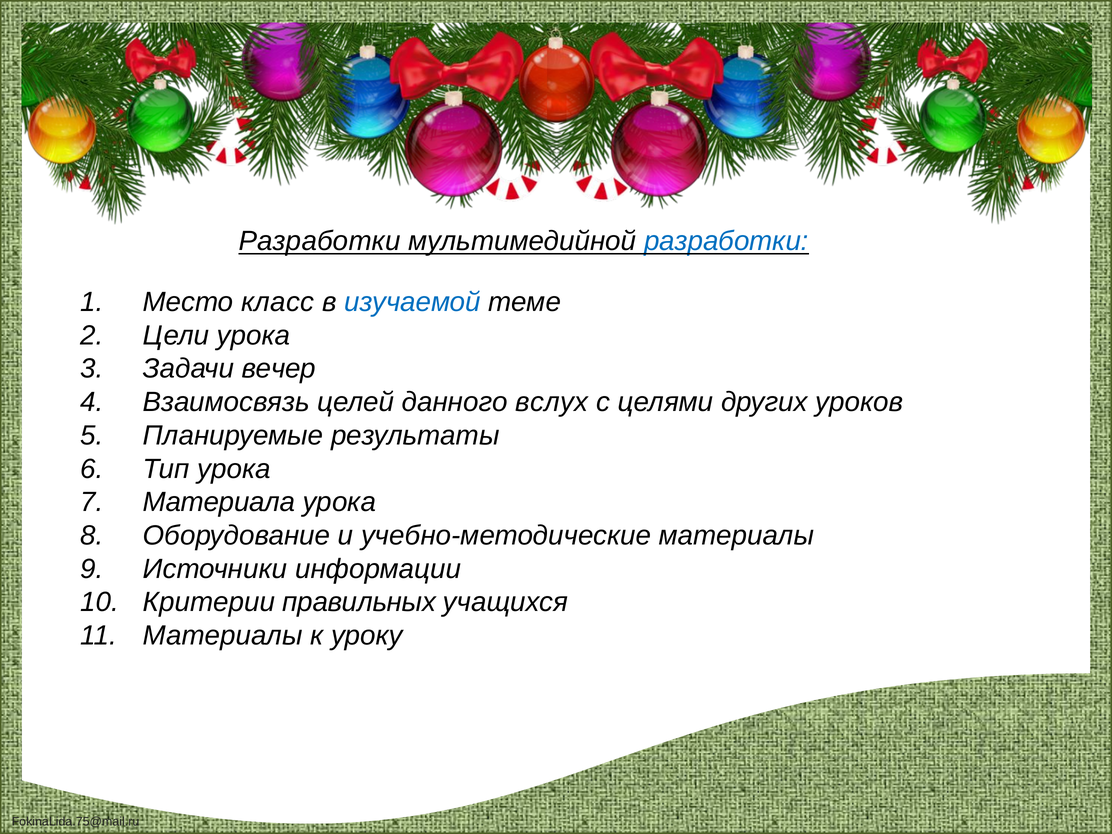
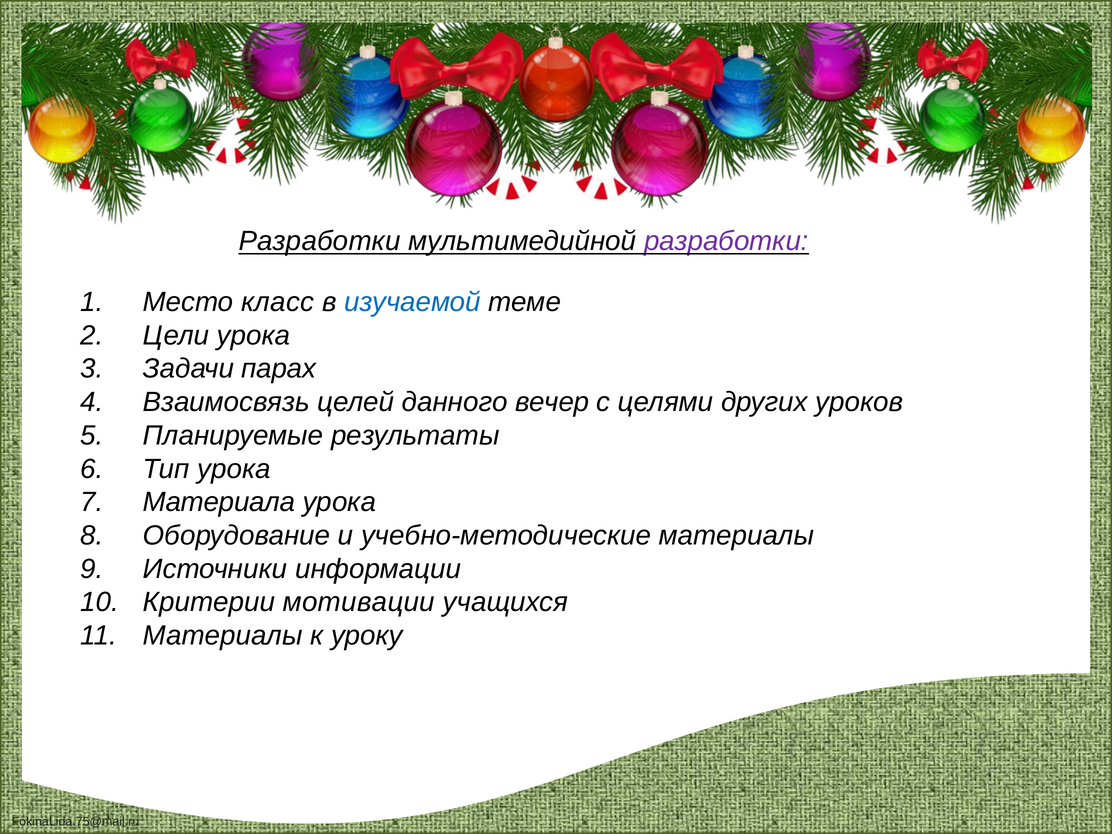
разработки at (726, 241) colour: blue -> purple
вечер: вечер -> парах
вслух: вслух -> вечер
правильных: правильных -> мотивации
